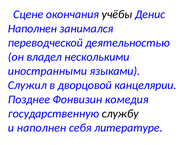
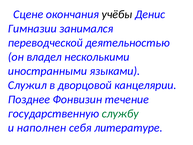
Наполнен at (32, 28): Наполнен -> Гимназии
комедия: комедия -> течение
службу colour: black -> green
